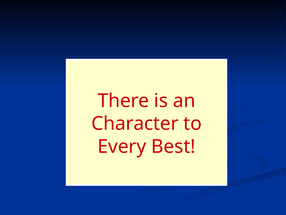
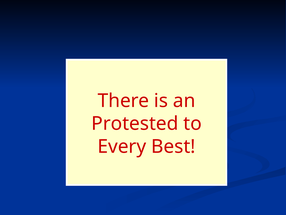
Character: Character -> Protested
